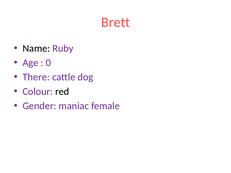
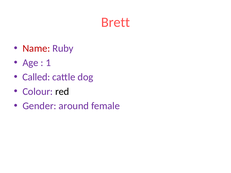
Name colour: black -> red
0: 0 -> 1
There: There -> Called
maniac: maniac -> around
